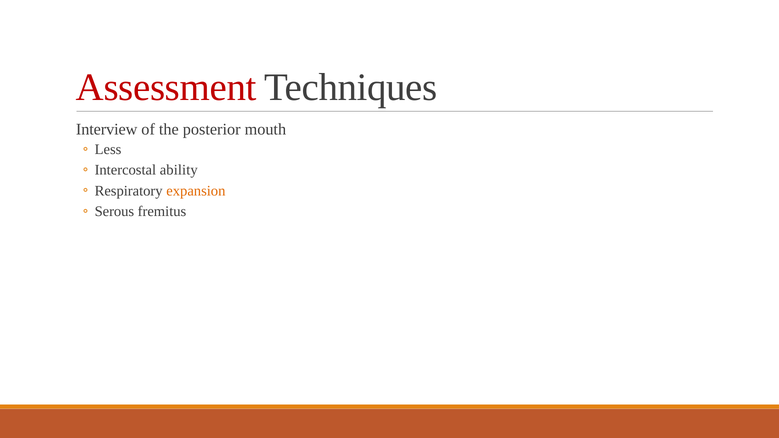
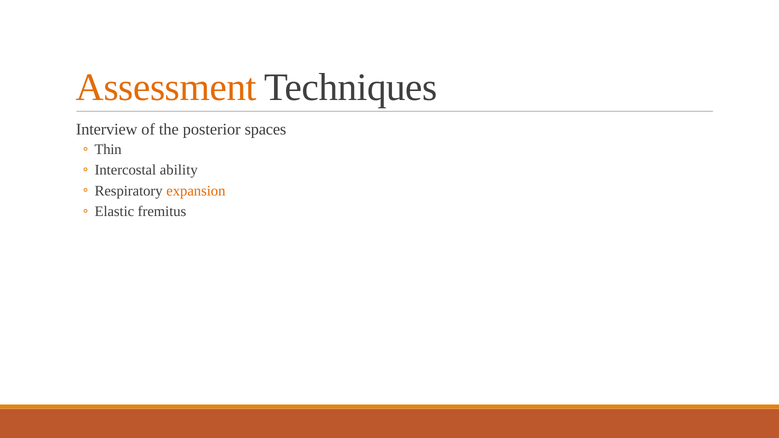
Assessment colour: red -> orange
mouth: mouth -> spaces
Less: Less -> Thin
Serous: Serous -> Elastic
